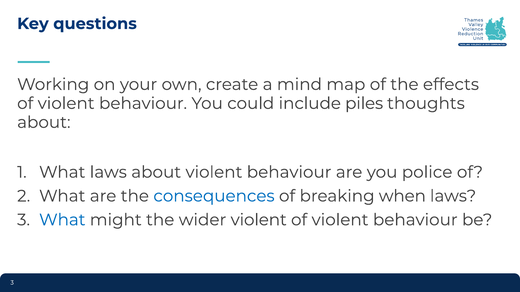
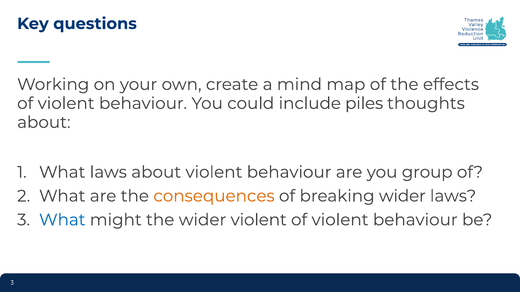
police: police -> group
consequences colour: blue -> orange
breaking when: when -> wider
